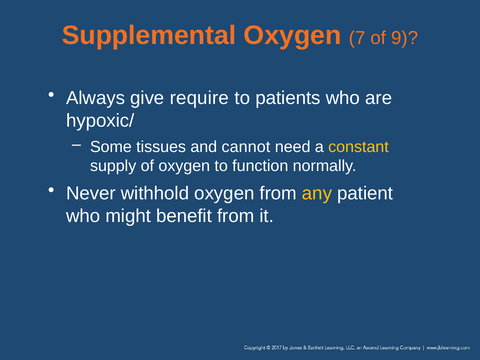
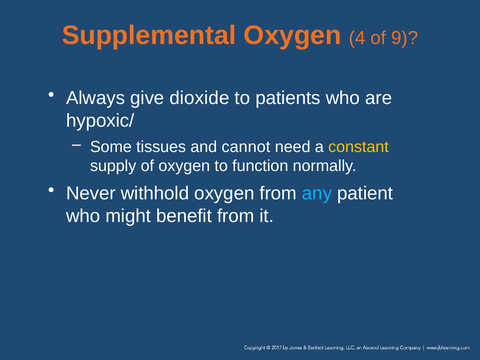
7: 7 -> 4
require: require -> dioxide
any colour: yellow -> light blue
